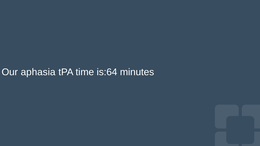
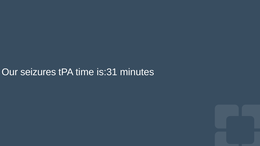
aphasia: aphasia -> seizures
is:64: is:64 -> is:31
